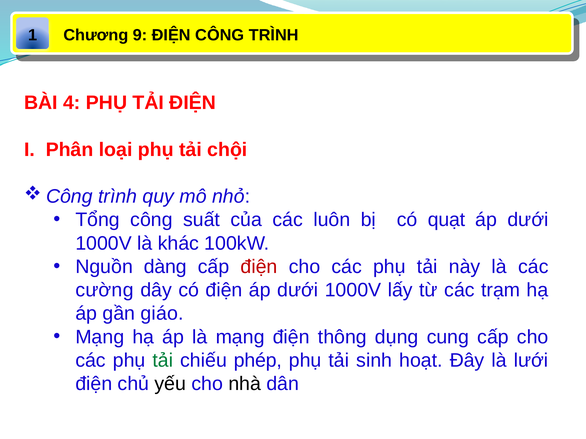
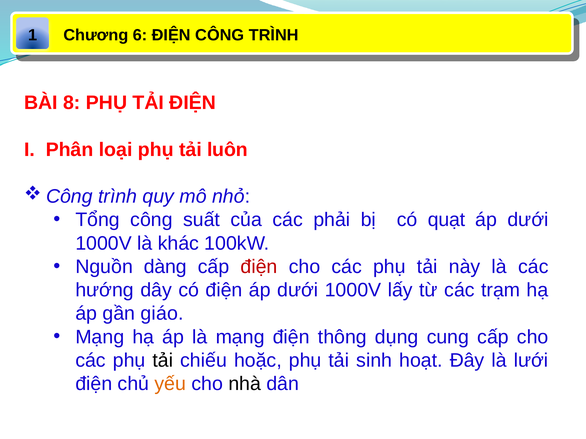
9: 9 -> 6
4: 4 -> 8
chội: chội -> luôn
luôn: luôn -> phải
cường: cường -> hướng
tải at (163, 361) colour: green -> black
phép: phép -> hoặc
yếu colour: black -> orange
